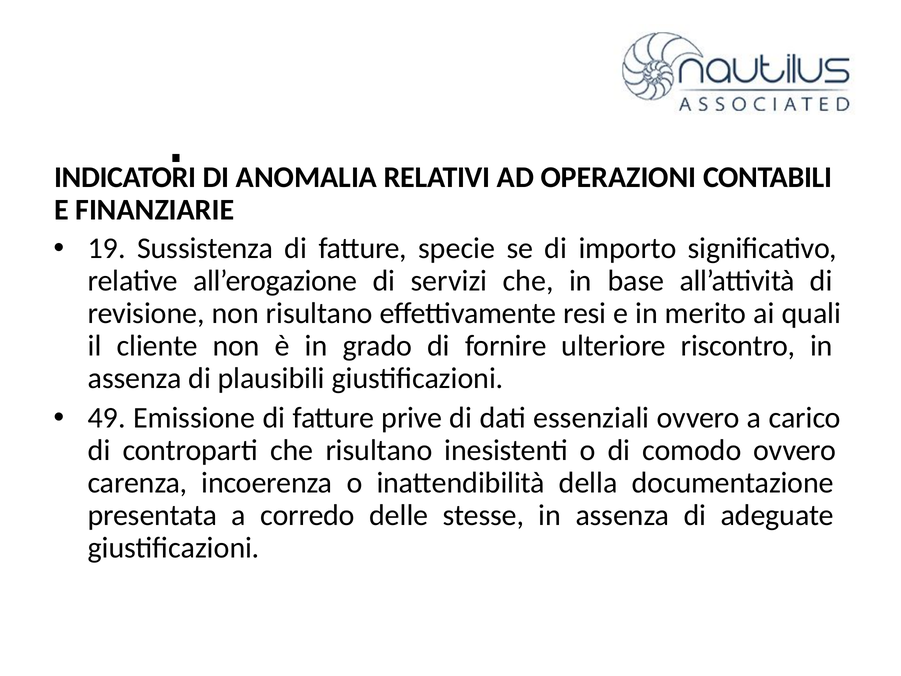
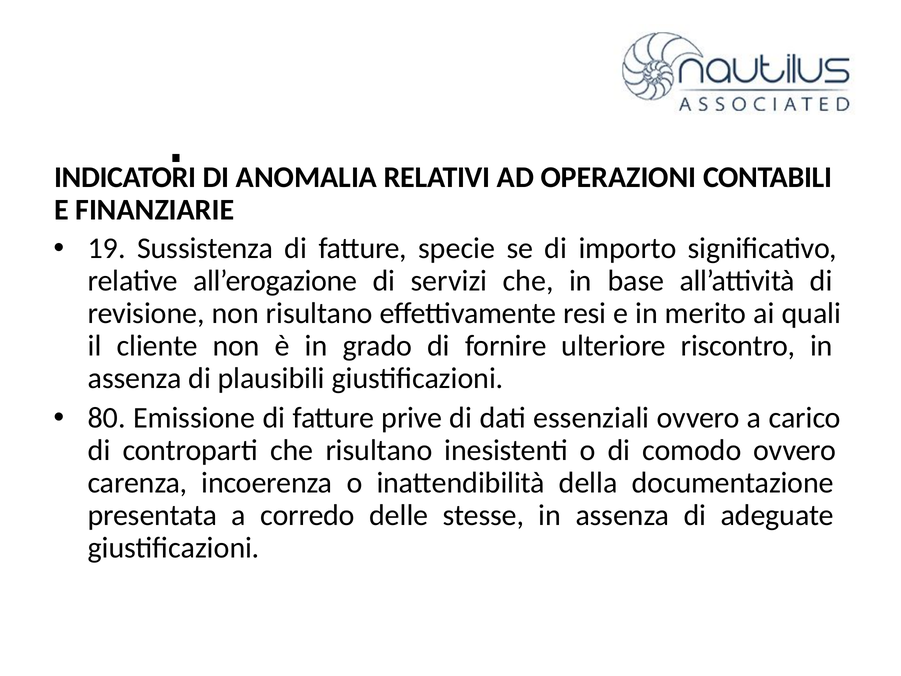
49: 49 -> 80
